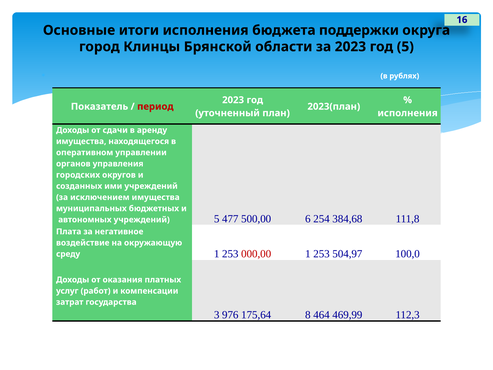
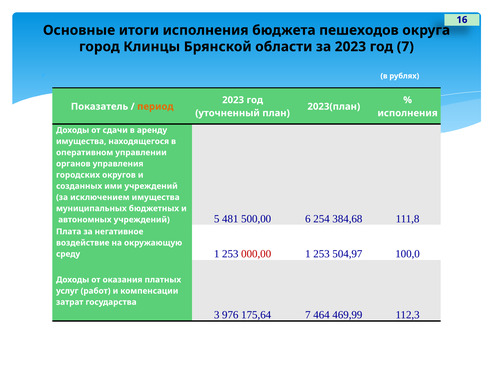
поддержки: поддержки -> пешеходов
год 5: 5 -> 7
период colour: red -> orange
477: 477 -> 481
175,64 8: 8 -> 7
